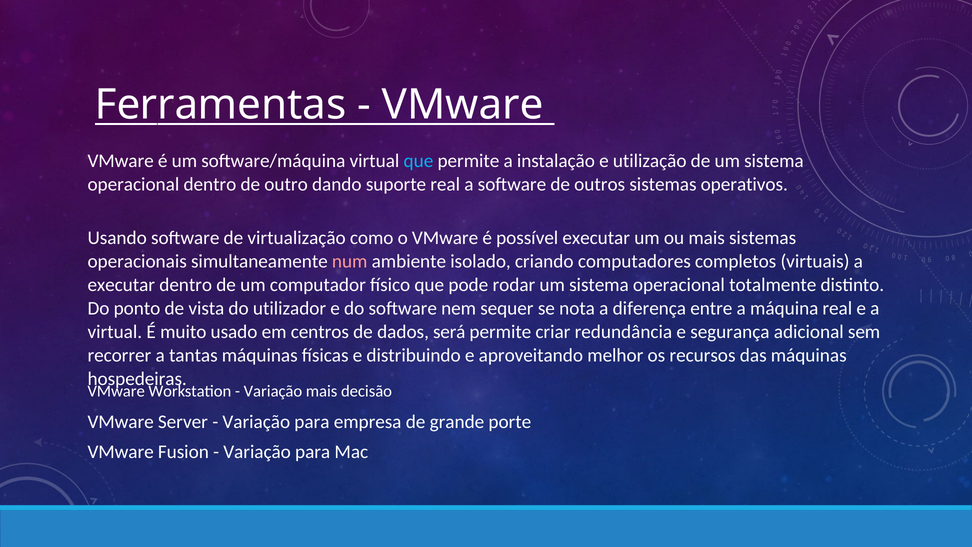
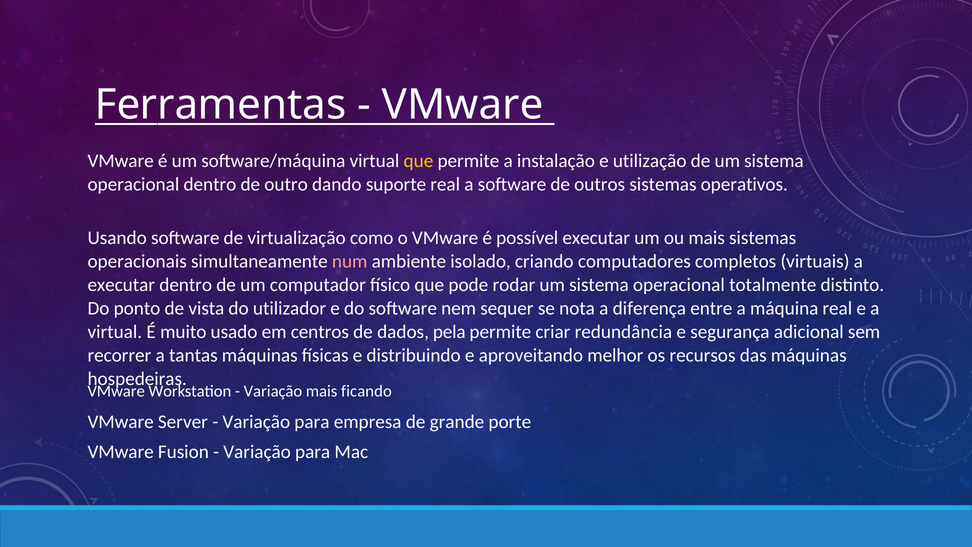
que at (418, 161) colour: light blue -> yellow
será: será -> pela
decisão: decisão -> ficando
